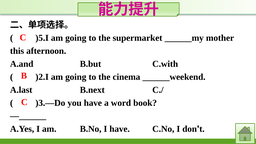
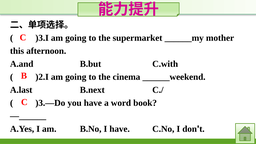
)5.I: )5.I -> )3.I
